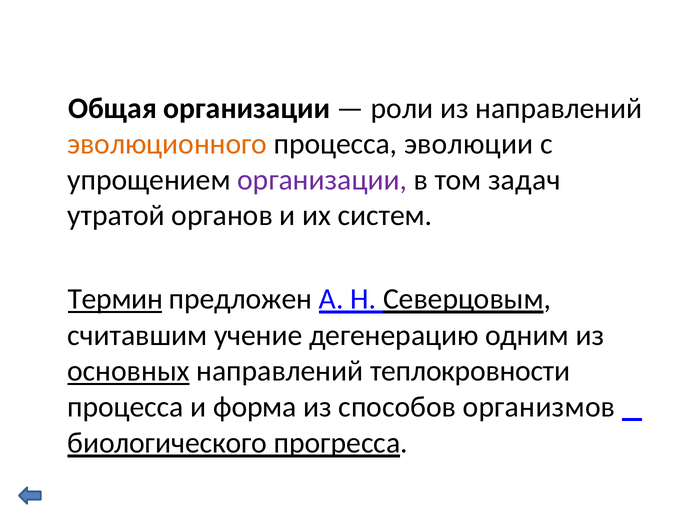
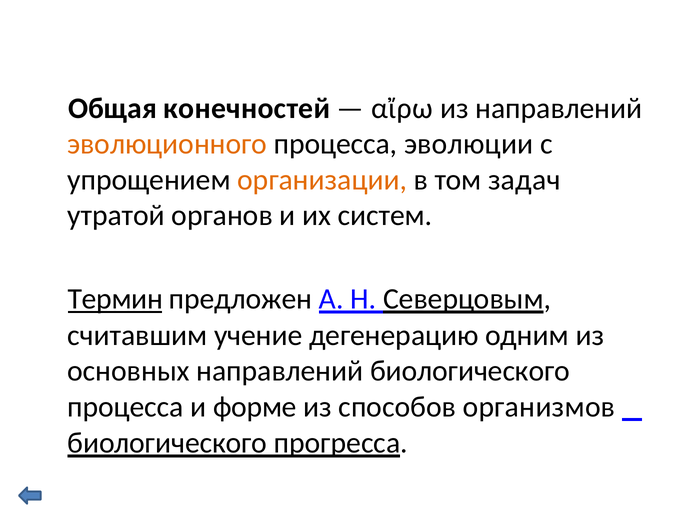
Общая организации: организации -> конечностей
роли: роли -> αἴρω
организации at (322, 180) colour: purple -> orange
основных underline: present -> none
направлений теплокровности: теплокровности -> биологического
форма: форма -> форме
